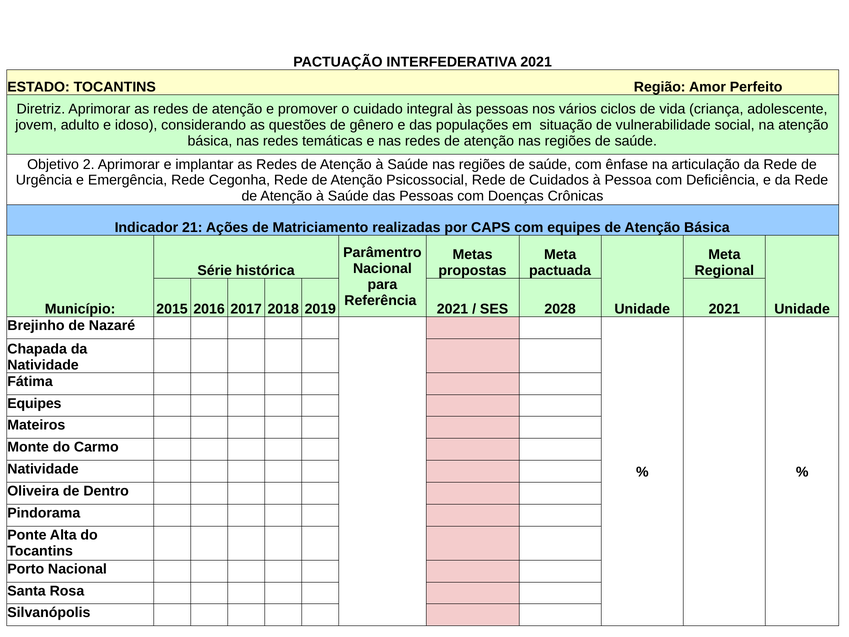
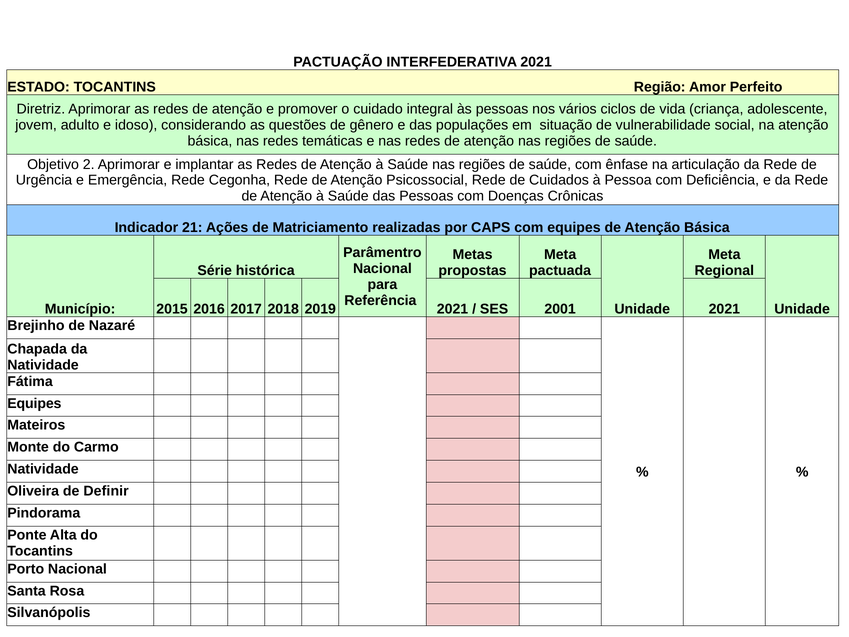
2028: 2028 -> 2001
Dentro: Dentro -> Definir
